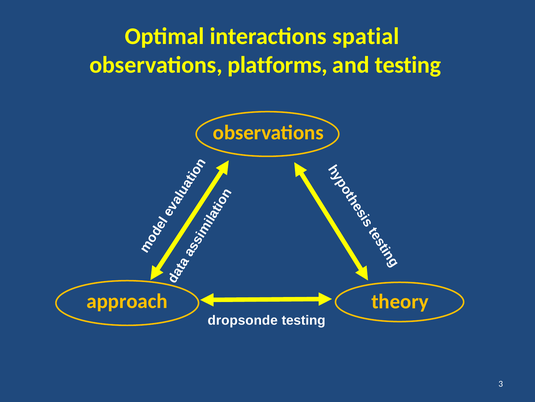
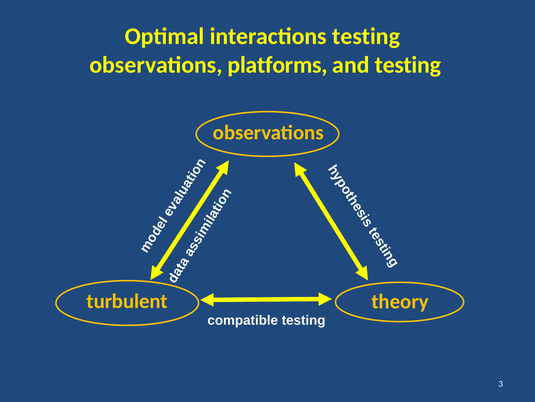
interactions spatial: spatial -> testing
approach: approach -> turbulent
dropsonde: dropsonde -> compatible
